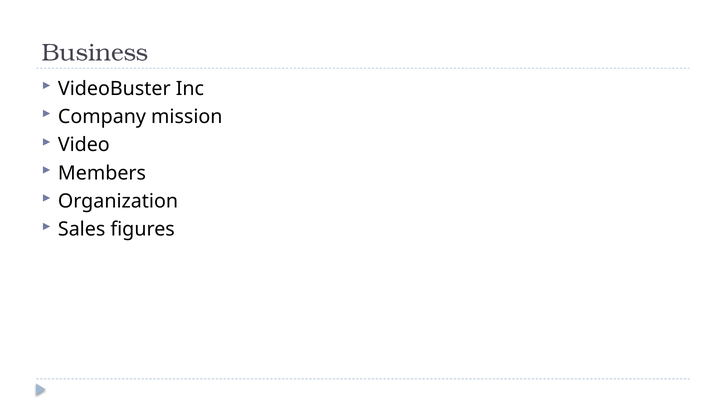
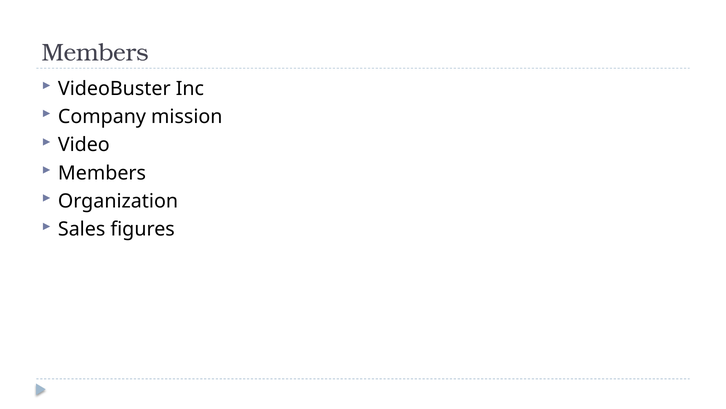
Business at (95, 53): Business -> Members
